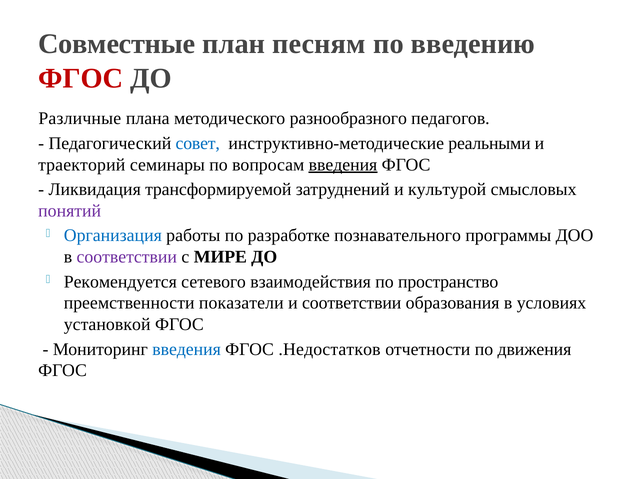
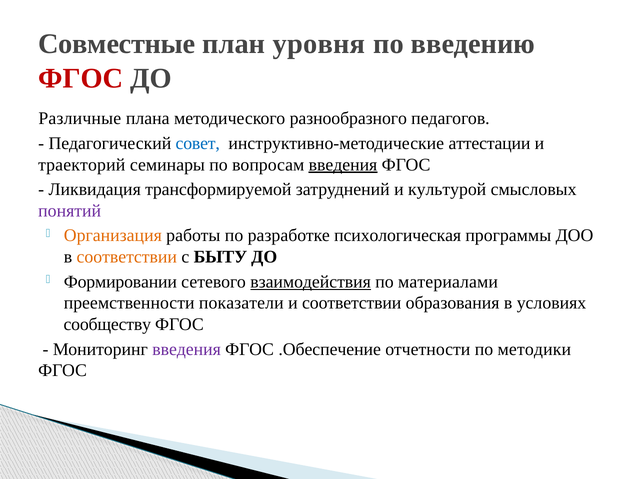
песням: песням -> уровня
реальными: реальными -> аттестации
Организация colour: blue -> orange
познавательного: познавательного -> психологическая
соответствии at (127, 257) colour: purple -> orange
МИРЕ: МИРЕ -> БЫТУ
Рекомендуется: Рекомендуется -> Формировании
взаимодействия underline: none -> present
пространство: пространство -> материалами
установкой: установкой -> сообществу
введения at (187, 349) colour: blue -> purple
.Недостатков: .Недостатков -> .Обеспечение
движения: движения -> методики
